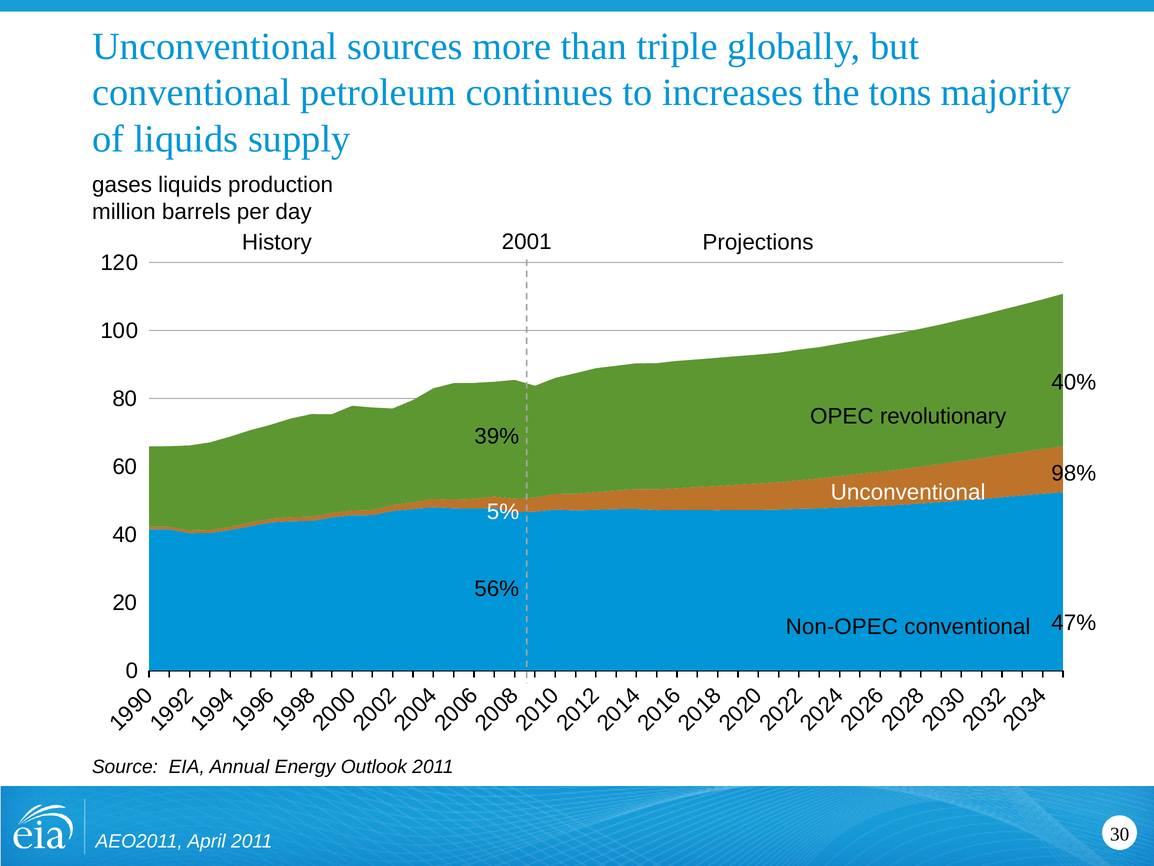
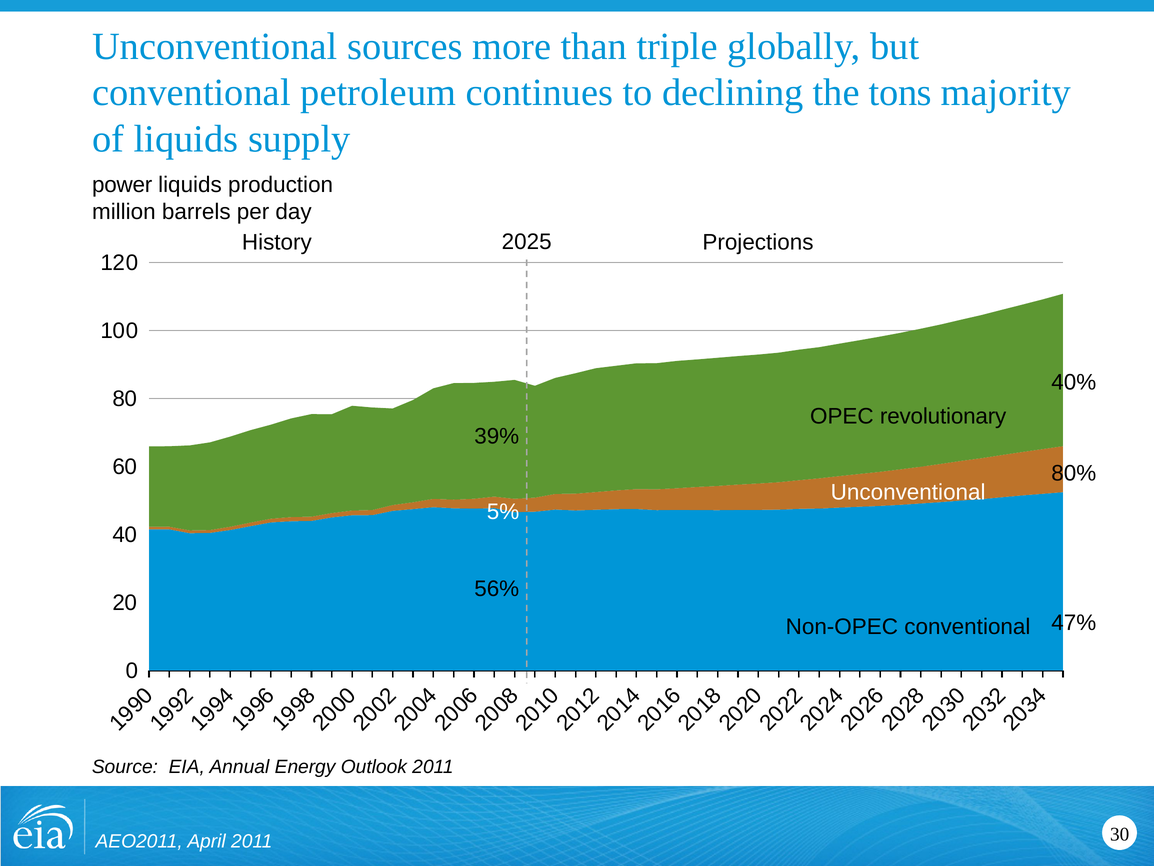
increases: increases -> declining
gases: gases -> power
2001: 2001 -> 2025
98%: 98% -> 80%
